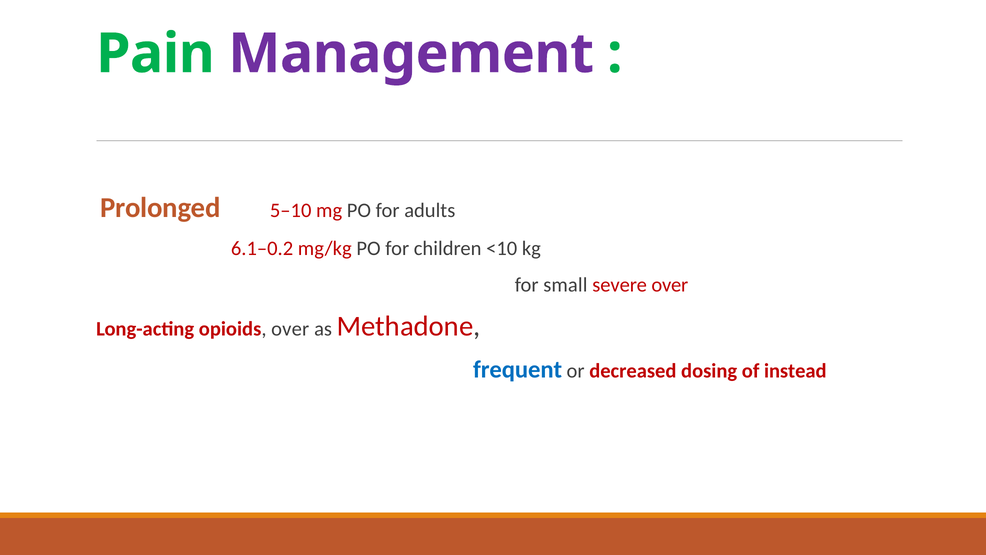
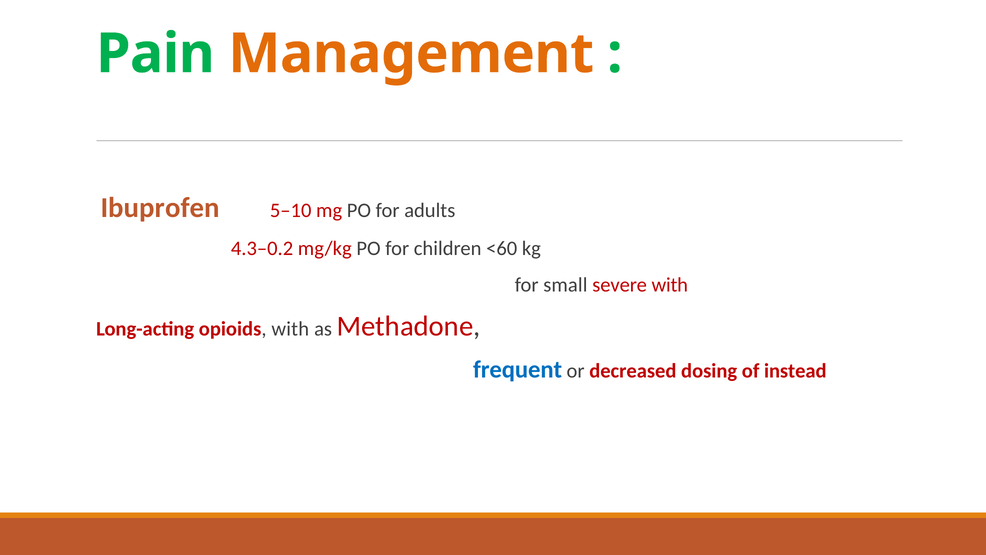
Management colour: purple -> orange
Prolonged: Prolonged -> Ibuprofen
6.1–0.2: 6.1–0.2 -> 4.3–0.2
<10: <10 -> <60
severe over: over -> with
opioids over: over -> with
